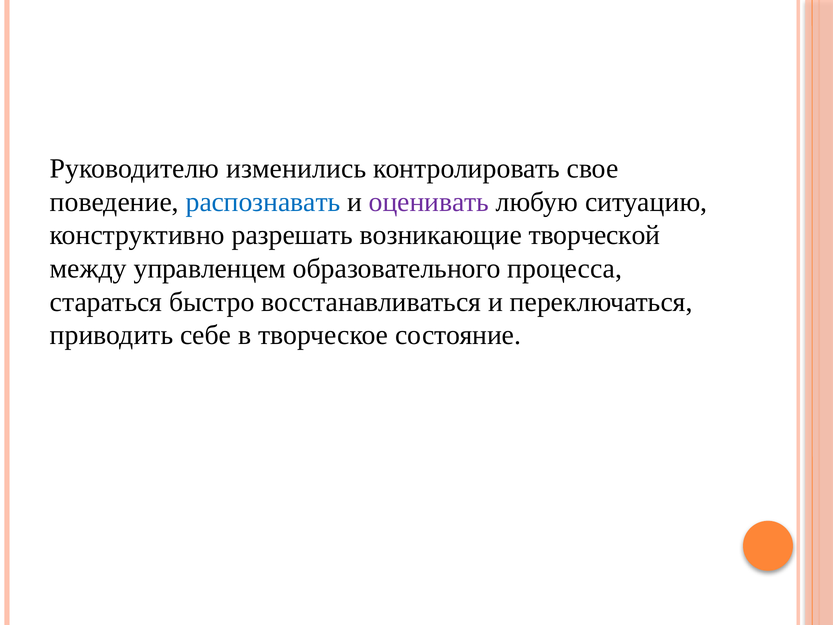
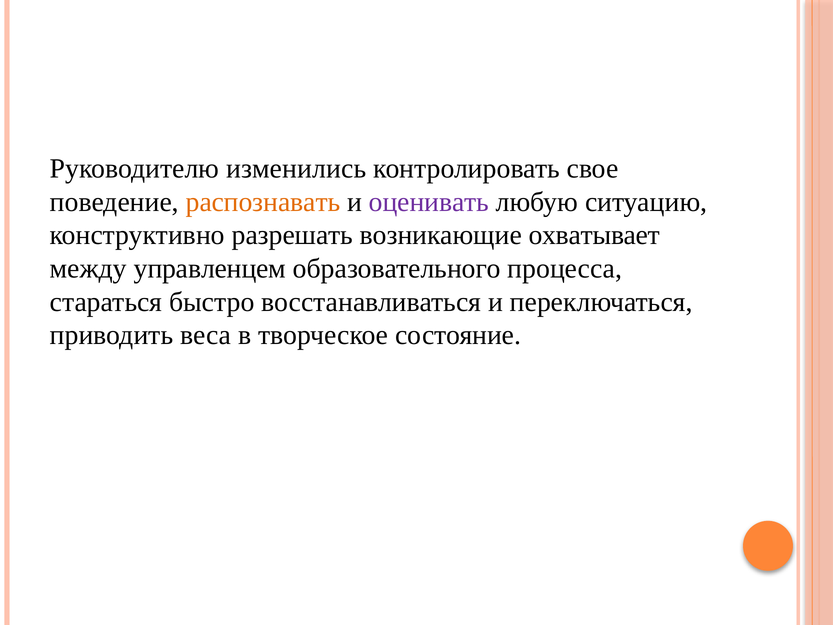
распознавать colour: blue -> orange
творческой: творческой -> охватывает
себе: себе -> веса
